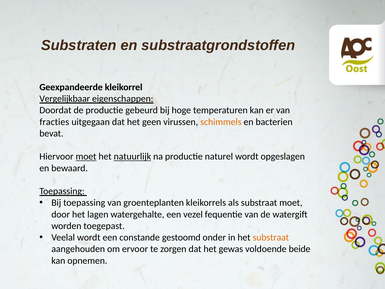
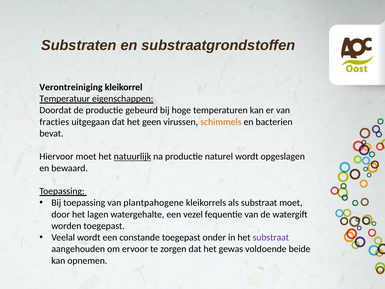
Geexpandeerde: Geexpandeerde -> Verontreiniging
Vergelijkbaar: Vergelijkbaar -> Temperatuur
moet at (86, 156) underline: present -> none
groenteplanten: groenteplanten -> plantpahogene
constande gestoomd: gestoomd -> toegepast
substraat at (271, 237) colour: orange -> purple
